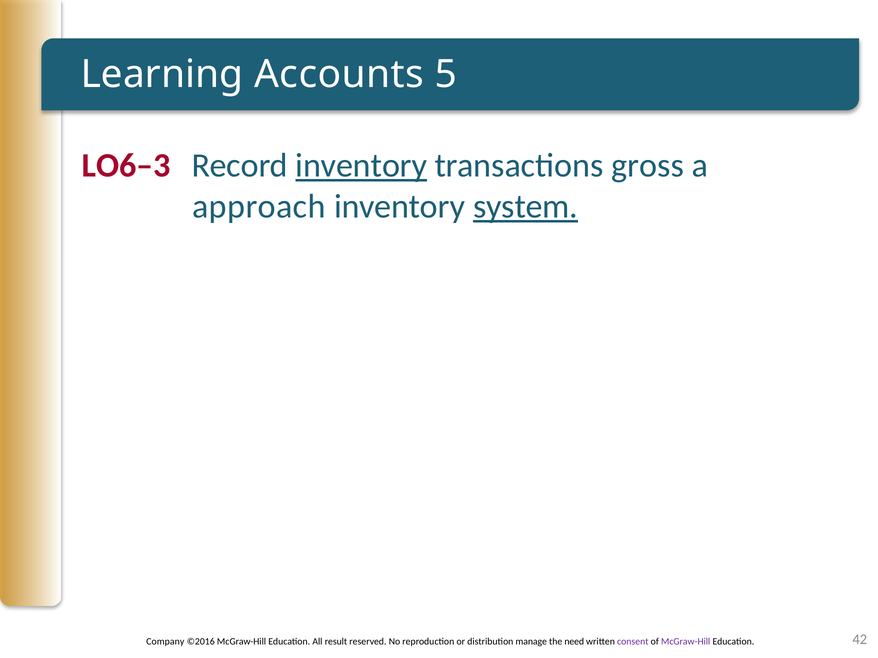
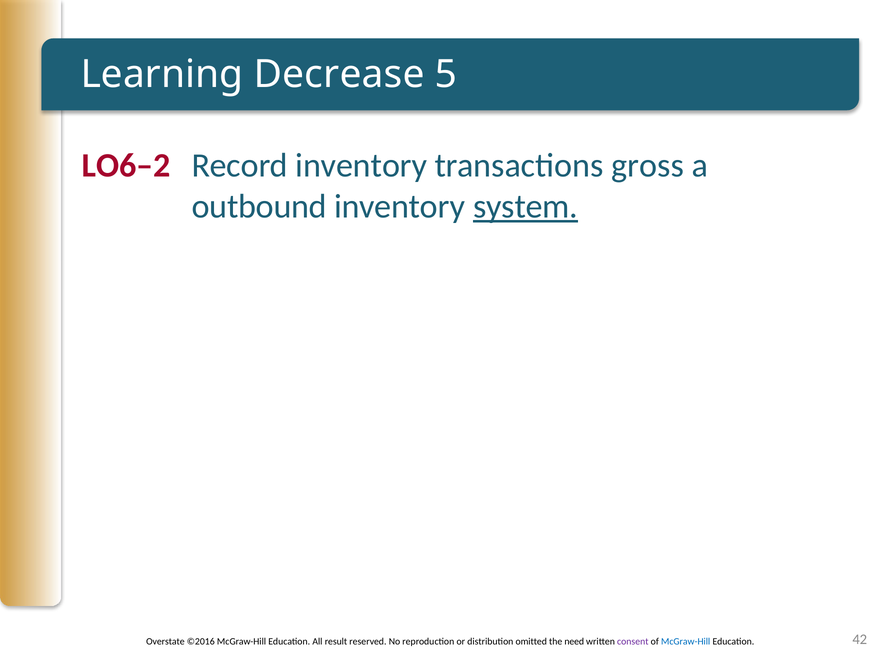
Accounts: Accounts -> Decrease
LO6–3: LO6–3 -> LO6–2
inventory at (361, 166) underline: present -> none
approach: approach -> outbound
Company: Company -> Overstate
manage: manage -> omitted
McGraw-Hill at (686, 642) colour: purple -> blue
